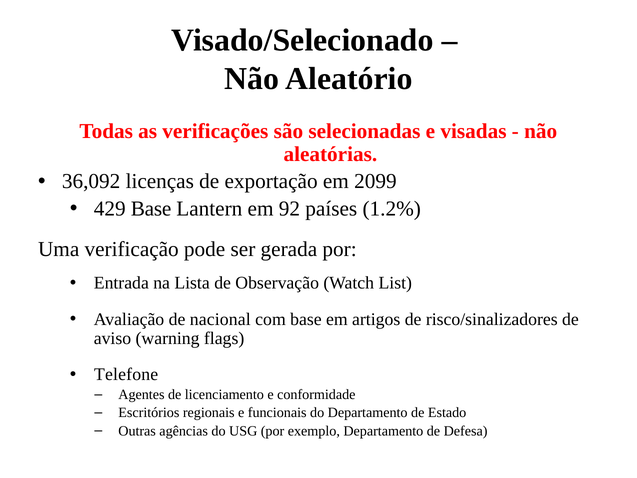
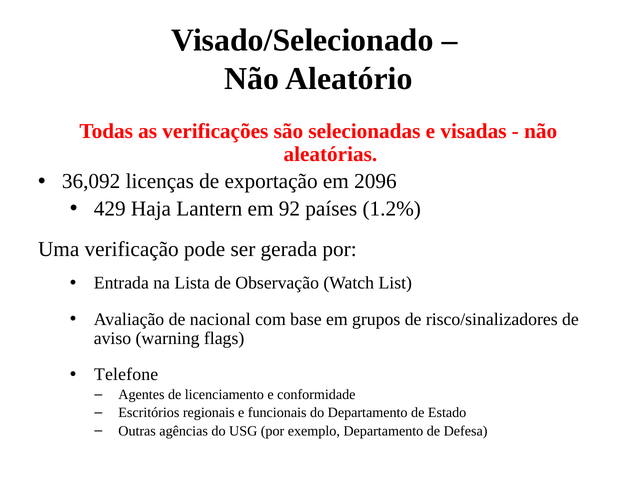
2099: 2099 -> 2096
429 Base: Base -> Haja
artigos: artigos -> grupos
